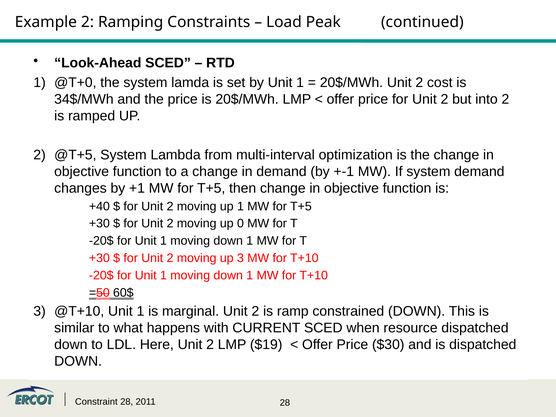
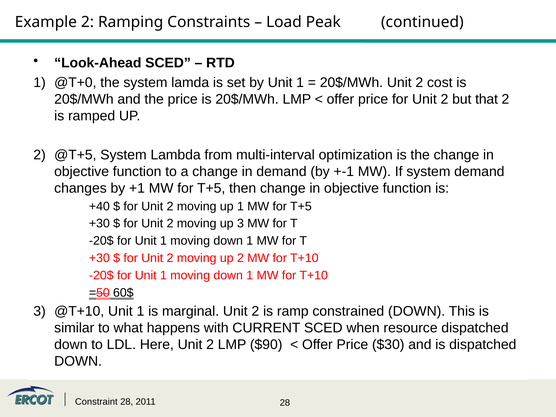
34$/MWh at (84, 99): 34$/MWh -> 20$/MWh
into: into -> that
up 0: 0 -> 3
moving up 3: 3 -> 2
$19: $19 -> $90
